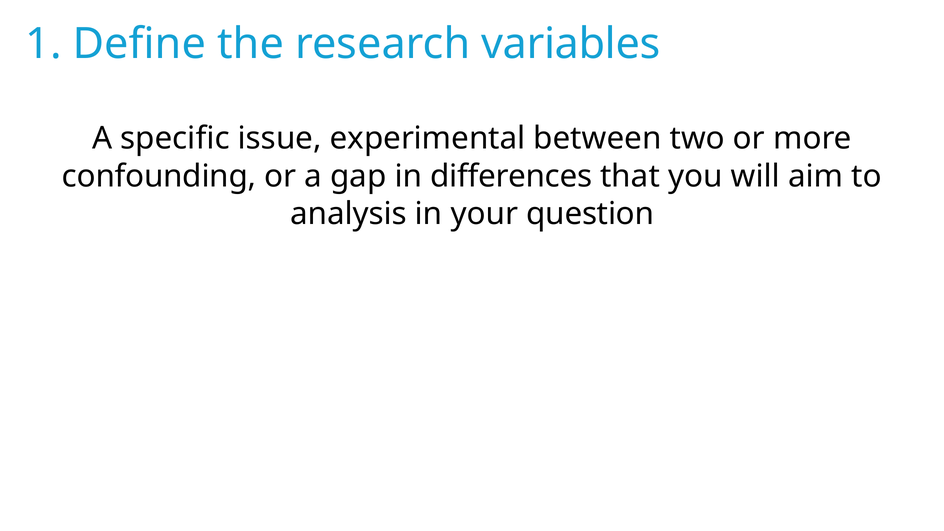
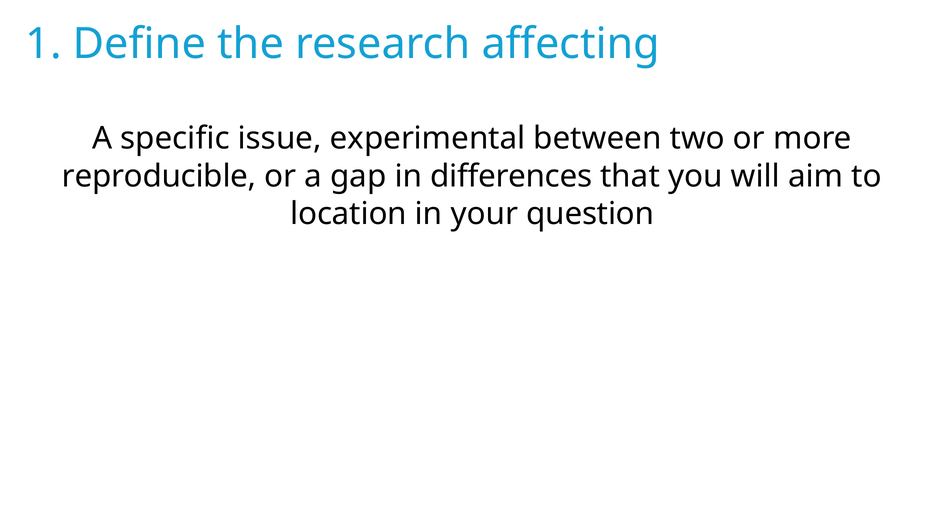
variables: variables -> affecting
confounding: confounding -> reproducible
analysis: analysis -> location
